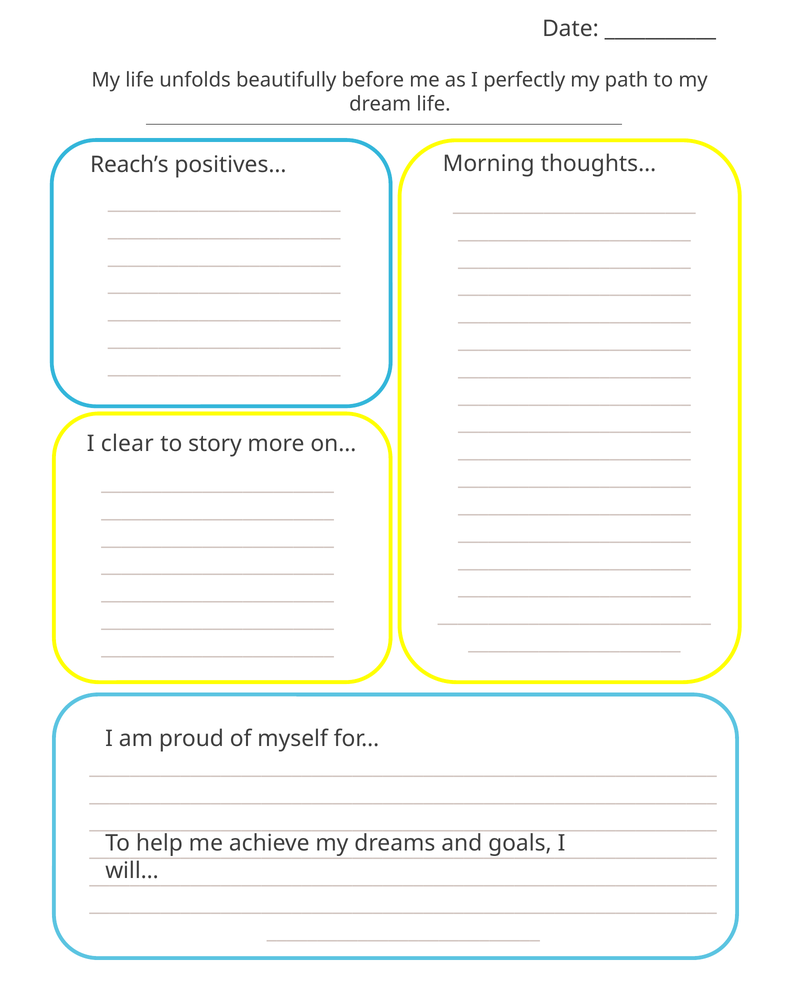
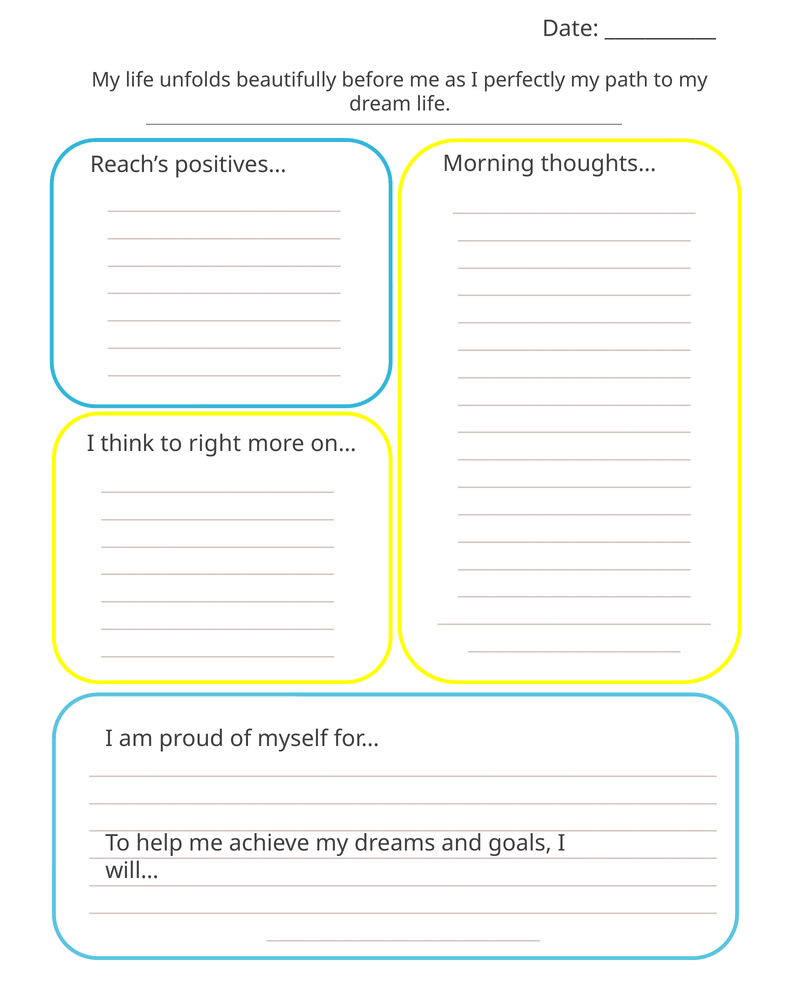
clear: clear -> think
story: story -> right
